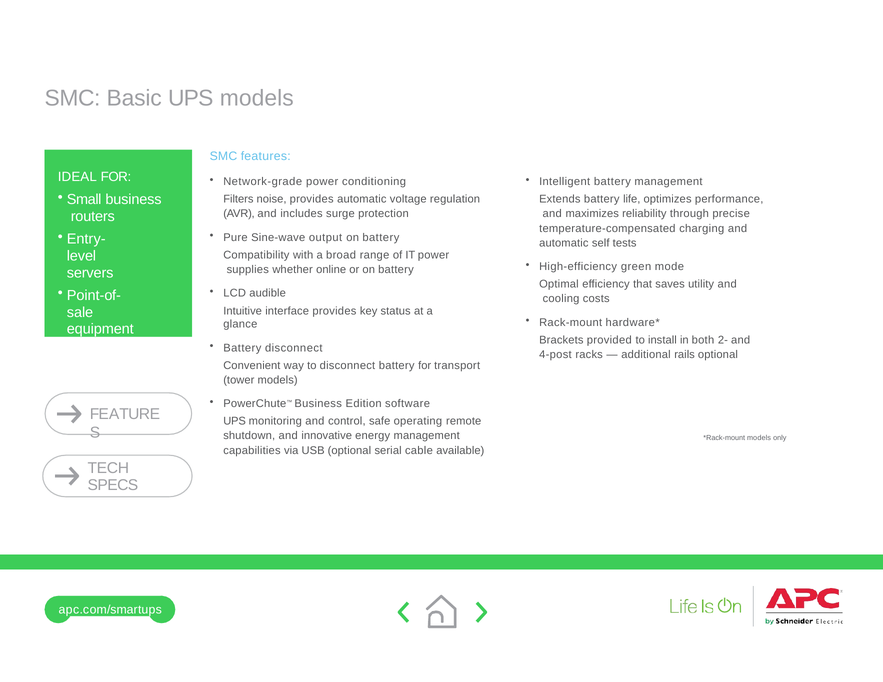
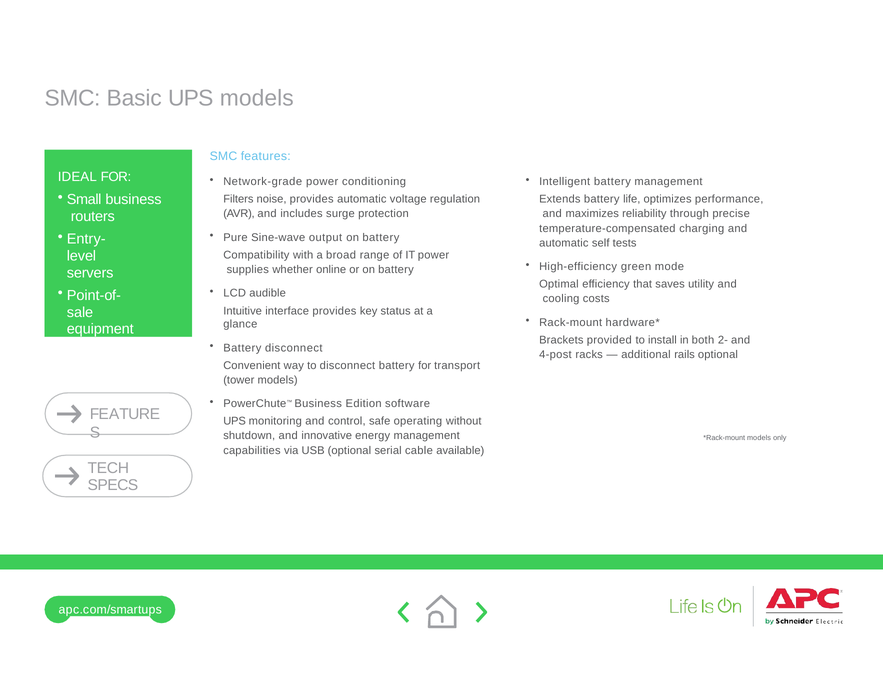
remote: remote -> without
